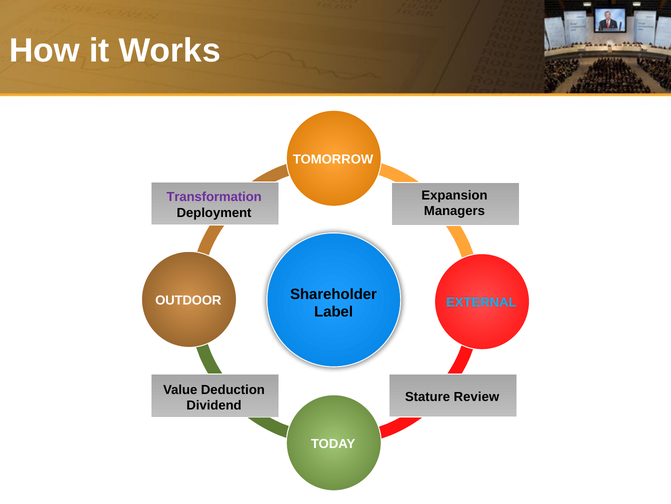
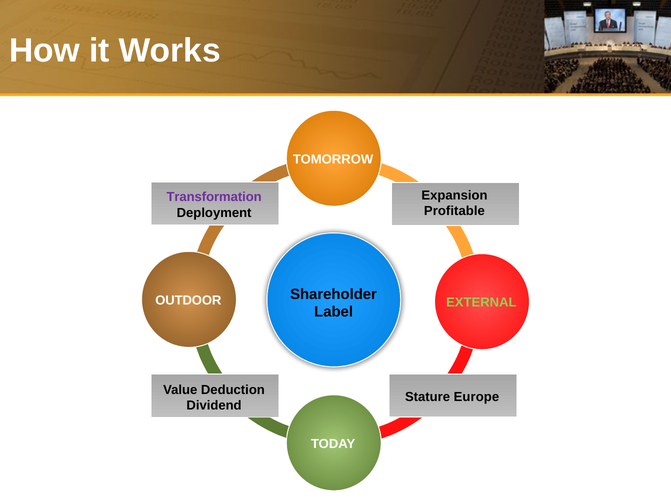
Managers: Managers -> Profitable
EXTERNAL colour: light blue -> light green
Review: Review -> Europe
